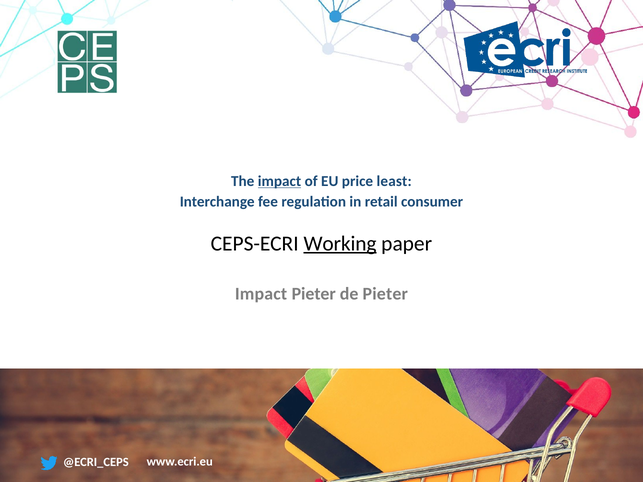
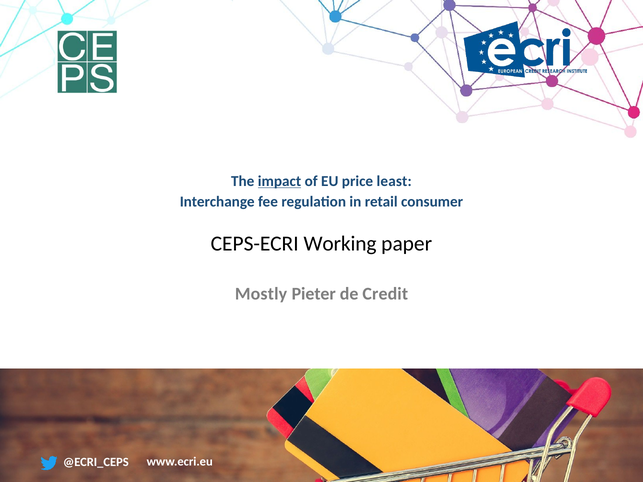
Working underline: present -> none
Impact at (261, 294): Impact -> Mostly
de Pieter: Pieter -> Credit
